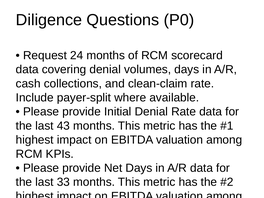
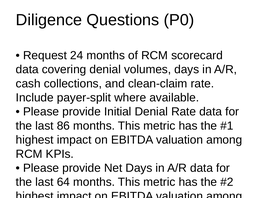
43: 43 -> 86
33: 33 -> 64
